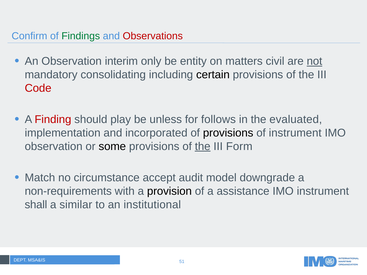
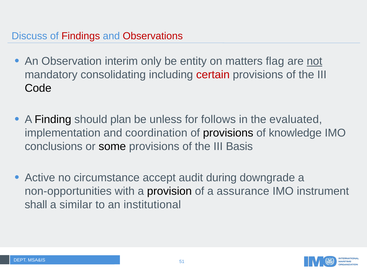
Confirm: Confirm -> Discuss
Findings colour: green -> red
civil: civil -> flag
certain colour: black -> red
Code colour: red -> black
Finding colour: red -> black
play: play -> plan
incorporated: incorporated -> coordination
of instrument: instrument -> knowledge
observation at (54, 147): observation -> conclusions
the at (203, 147) underline: present -> none
Form: Form -> Basis
Match: Match -> Active
model: model -> during
non-requirements: non-requirements -> non-opportunities
assistance: assistance -> assurance
